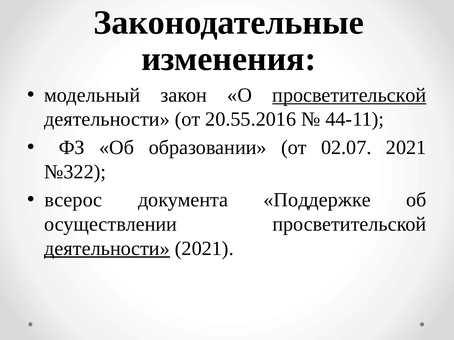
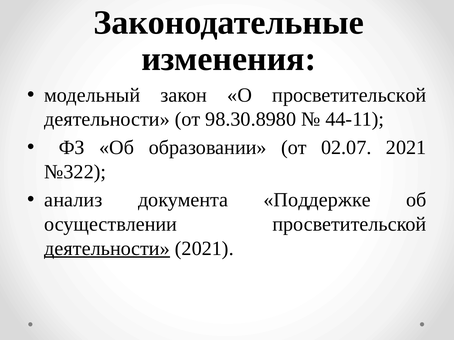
просветительской at (349, 95) underline: present -> none
20.55.2016: 20.55.2016 -> 98.30.8980
всерос: всерос -> анализ
